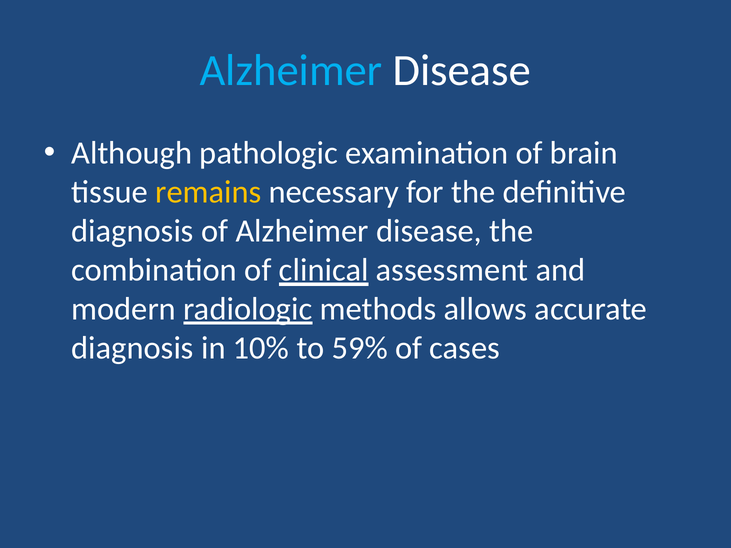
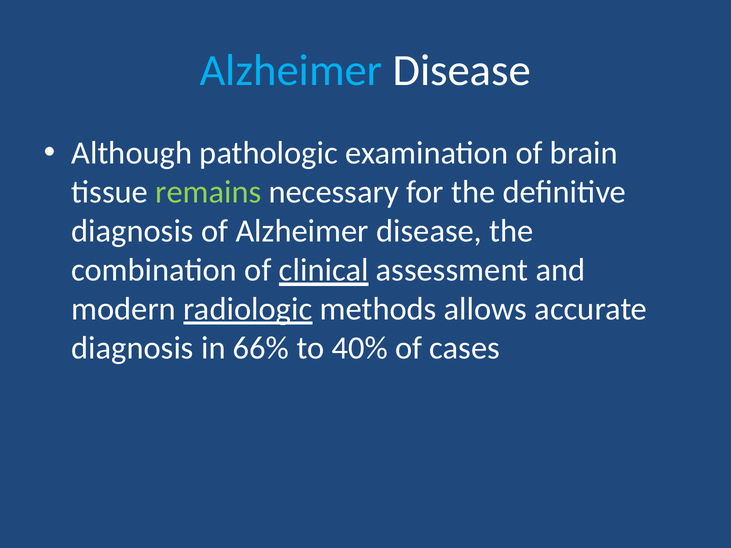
remains colour: yellow -> light green
10%: 10% -> 66%
59%: 59% -> 40%
